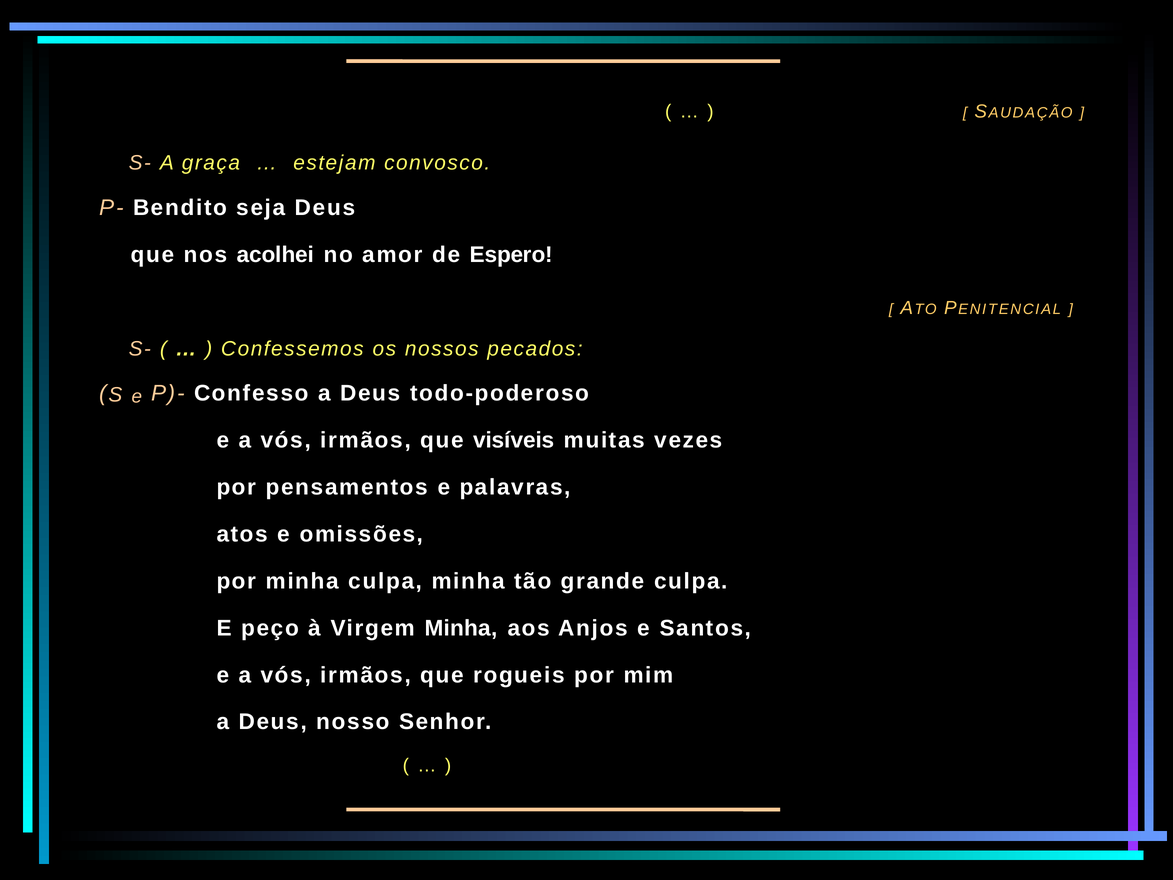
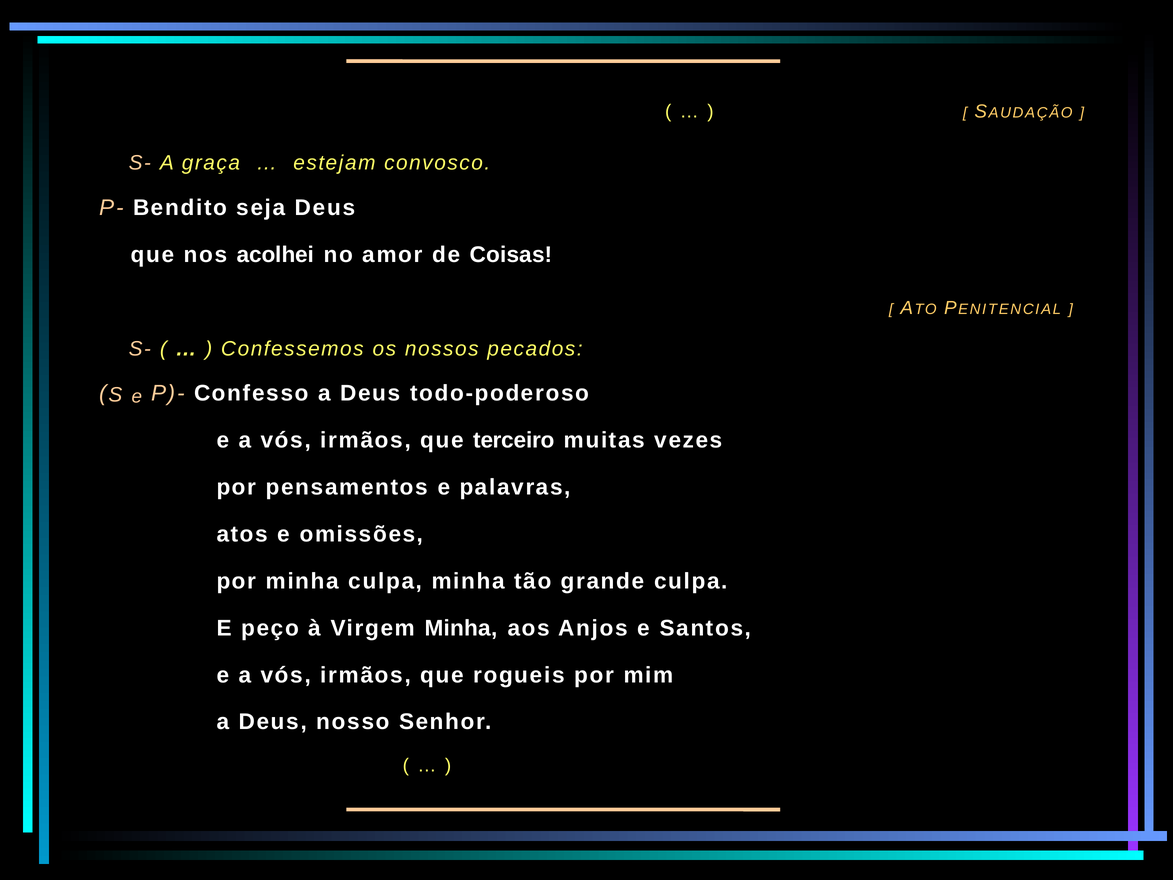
Espero: Espero -> Coisas
visíveis: visíveis -> terceiro
